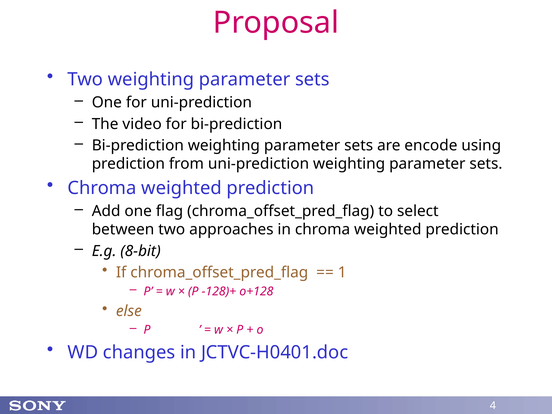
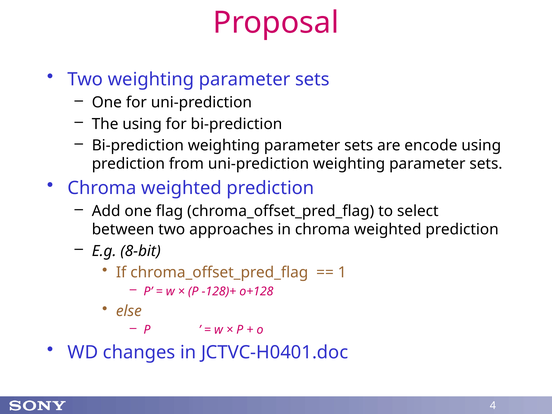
The video: video -> using
